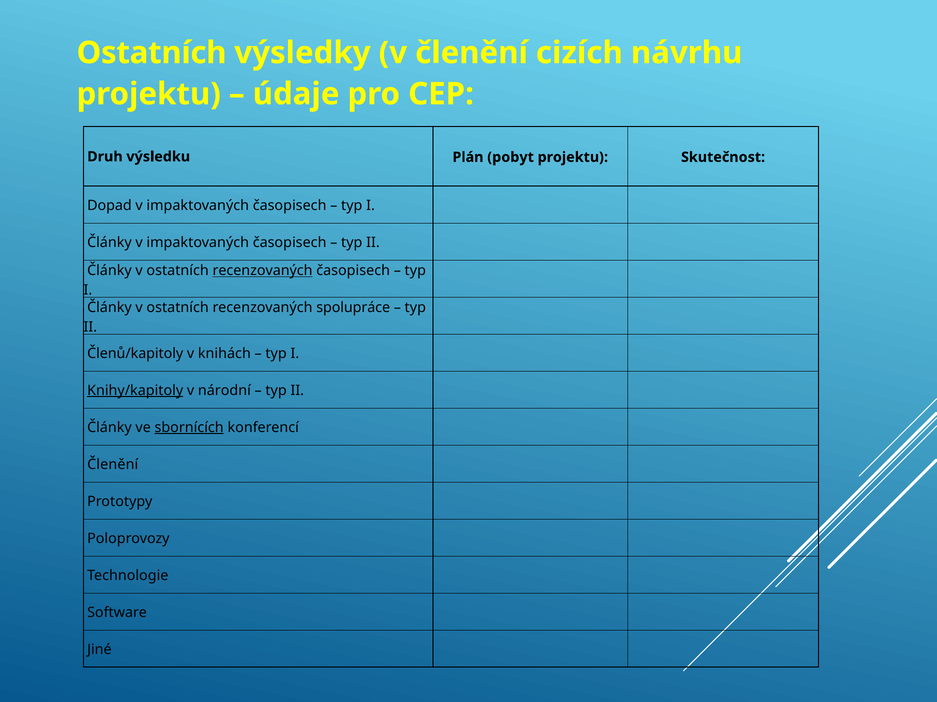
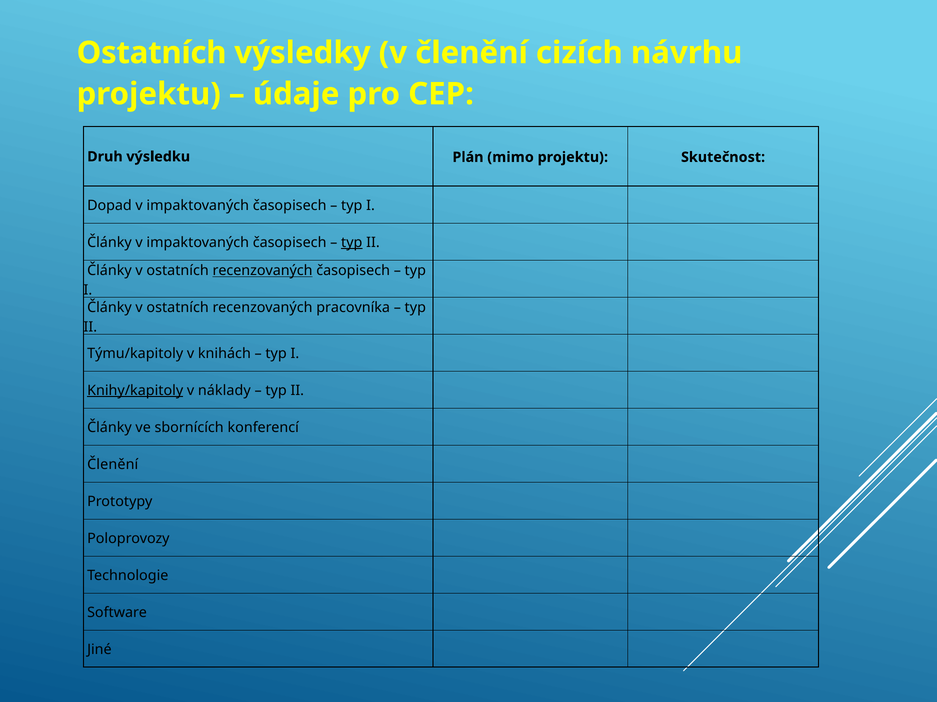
pobyt: pobyt -> mimo
typ at (352, 243) underline: none -> present
spolupráce: spolupráce -> pracovníka
Členů/kapitoly: Členů/kapitoly -> Týmu/kapitoly
národní: národní -> náklady
sbornících underline: present -> none
